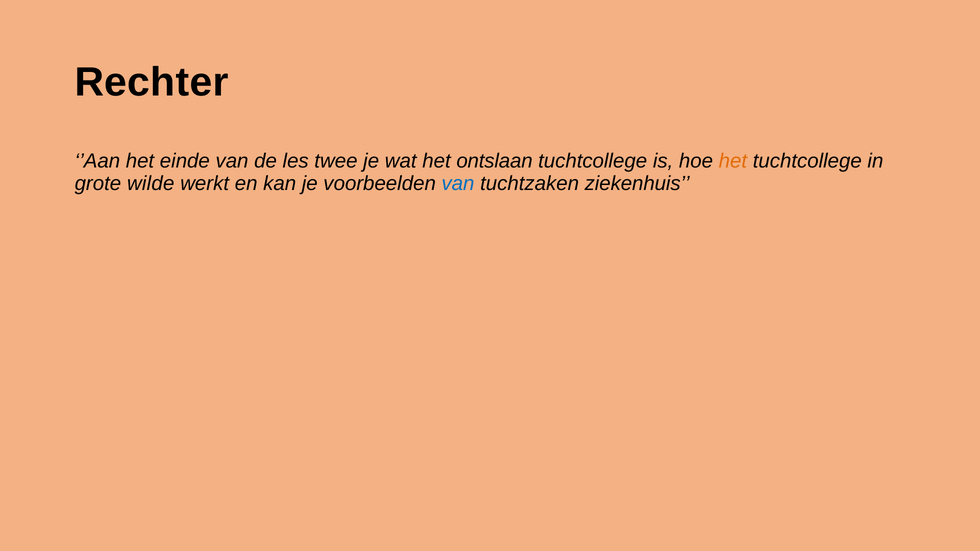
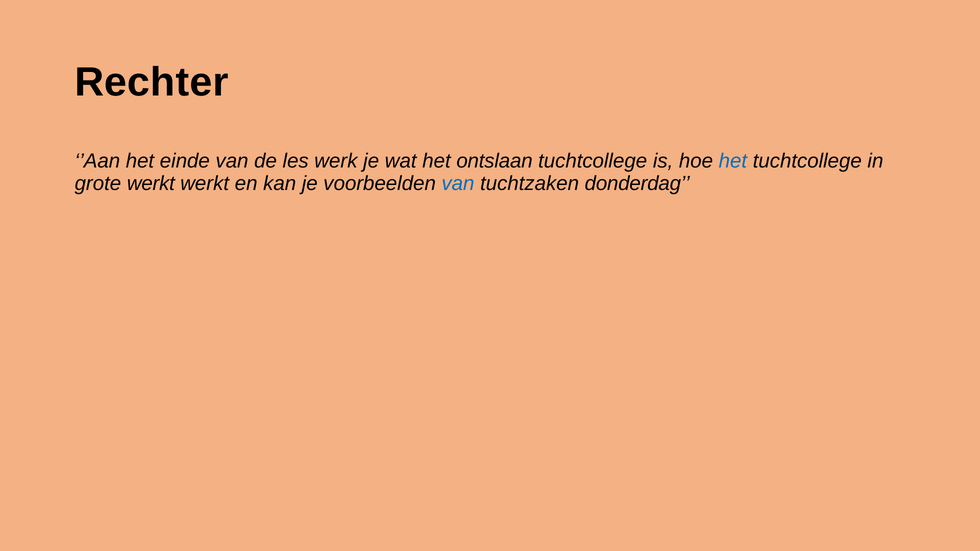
twee: twee -> werk
het at (733, 161) colour: orange -> blue
grote wilde: wilde -> werkt
ziekenhuis: ziekenhuis -> donderdag
